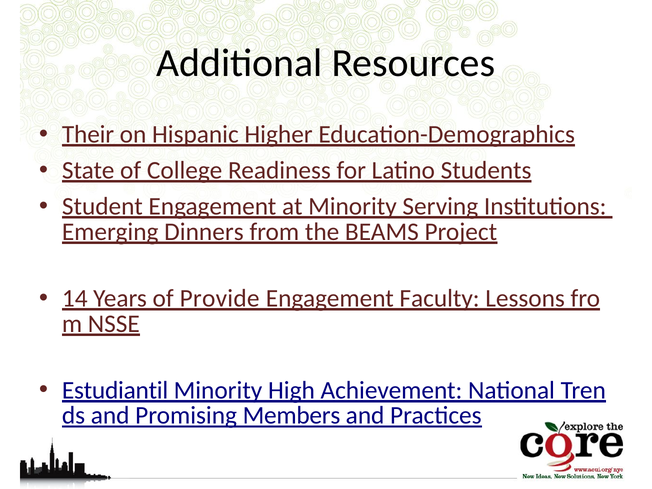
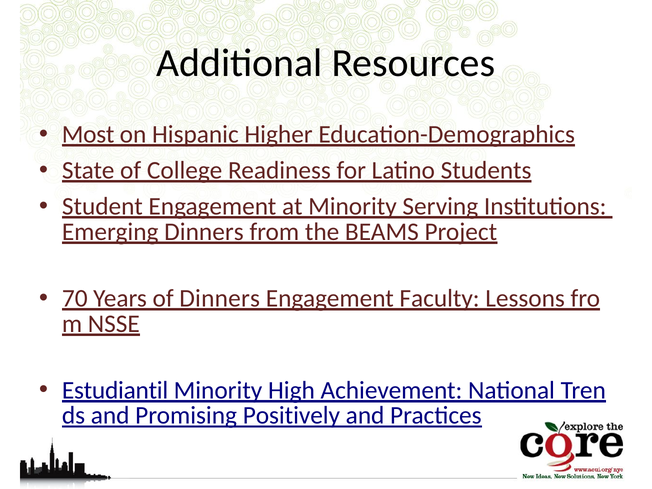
Their: Their -> Most
14: 14 -> 70
of Provide: Provide -> Dinners
Members: Members -> Positively
